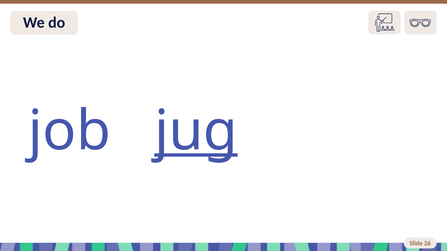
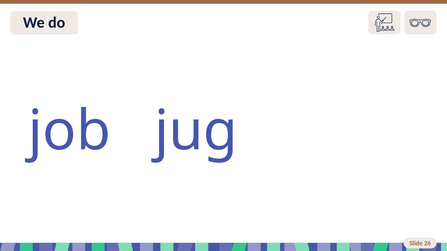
jug underline: present -> none
